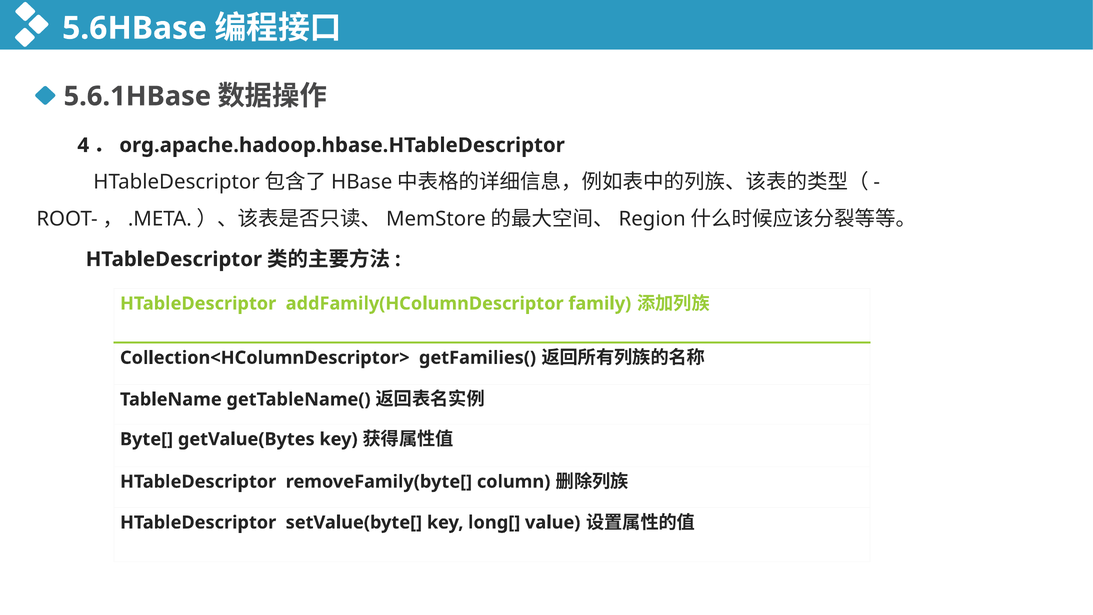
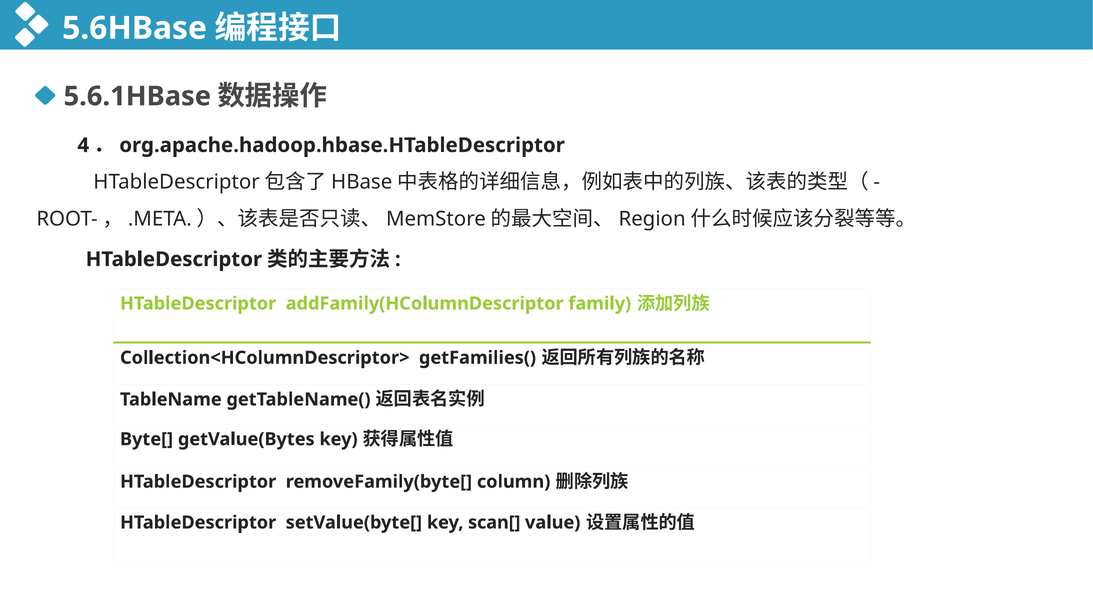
long[: long[ -> scan[
